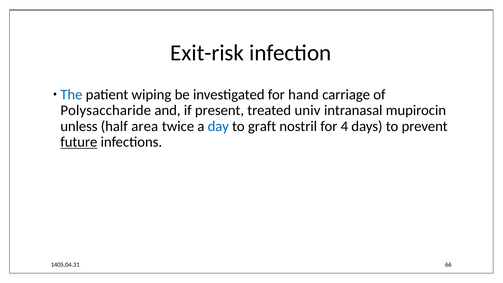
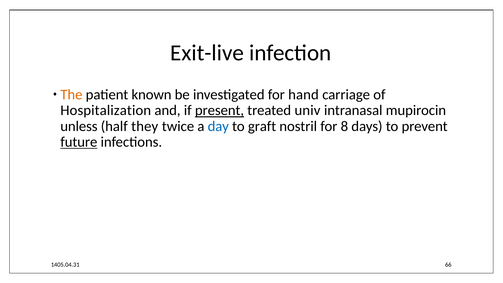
Exit-risk: Exit-risk -> Exit-live
The colour: blue -> orange
wiping: wiping -> known
Polysaccharide: Polysaccharide -> Hospitalization
present underline: none -> present
area: area -> they
4: 4 -> 8
